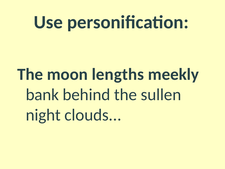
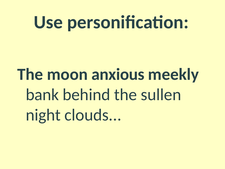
lengths: lengths -> anxious
